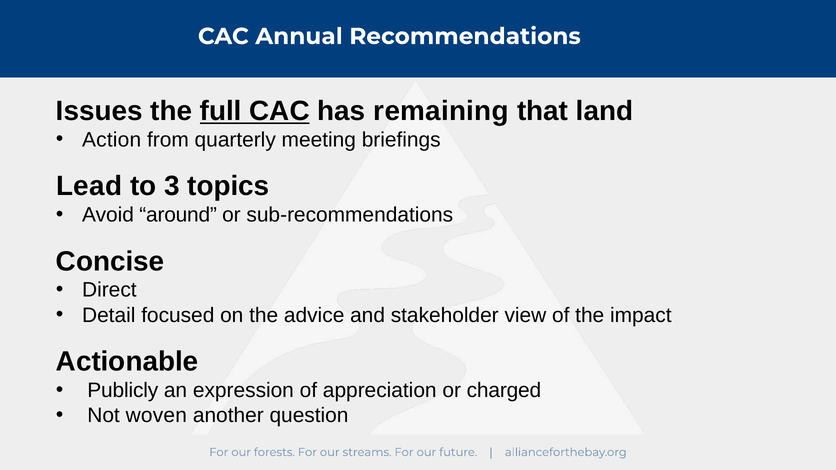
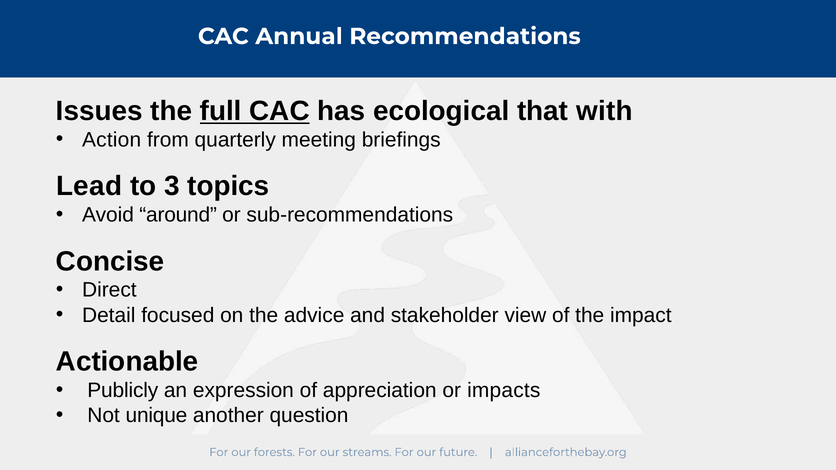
remaining: remaining -> ecological
land: land -> with
charged: charged -> impacts
woven: woven -> unique
